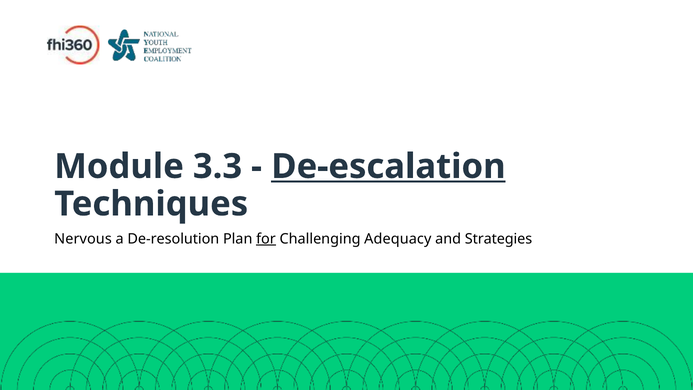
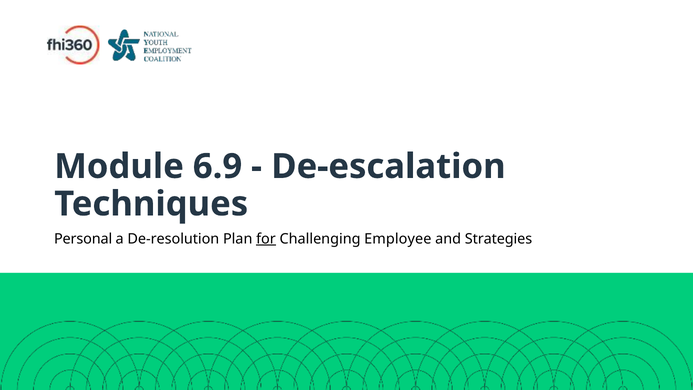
3.3: 3.3 -> 6.9
De-escalation underline: present -> none
Nervous: Nervous -> Personal
Adequacy: Adequacy -> Employee
